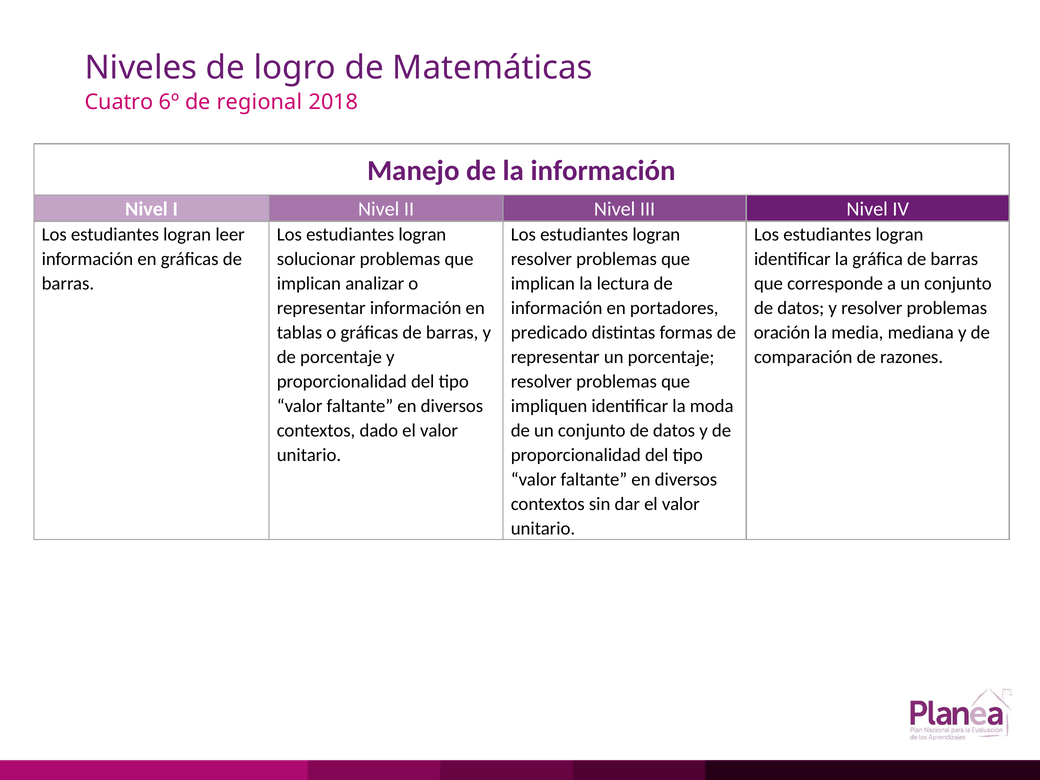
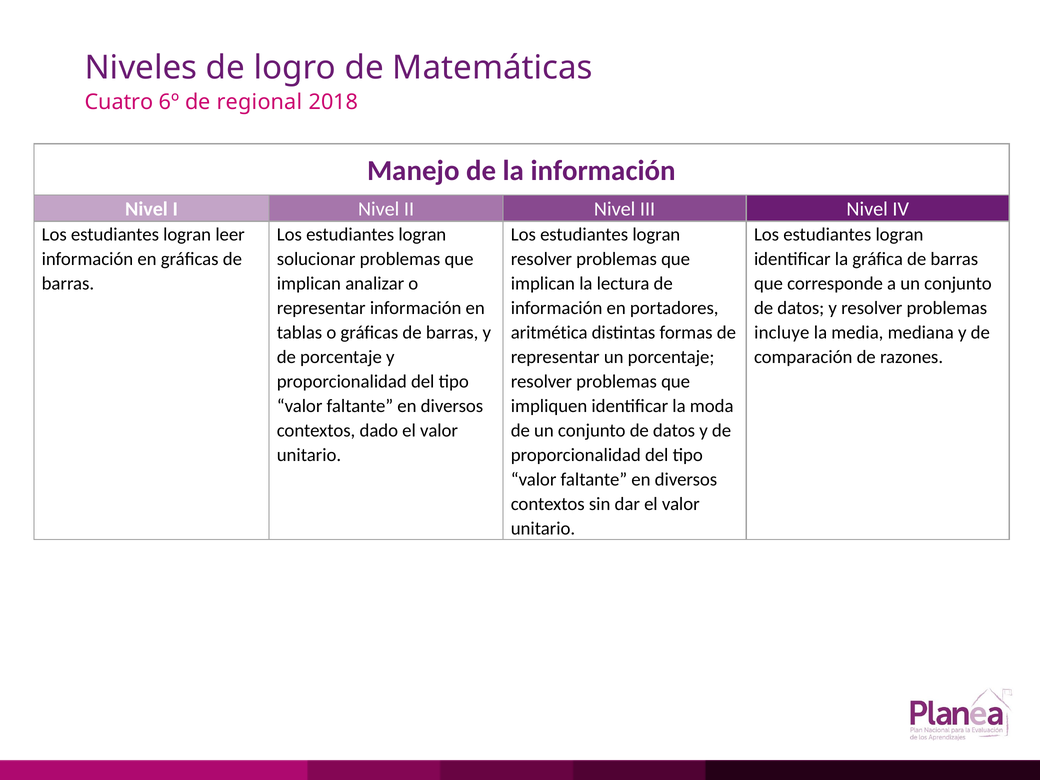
predicado: predicado -> aritmética
oración: oración -> incluye
